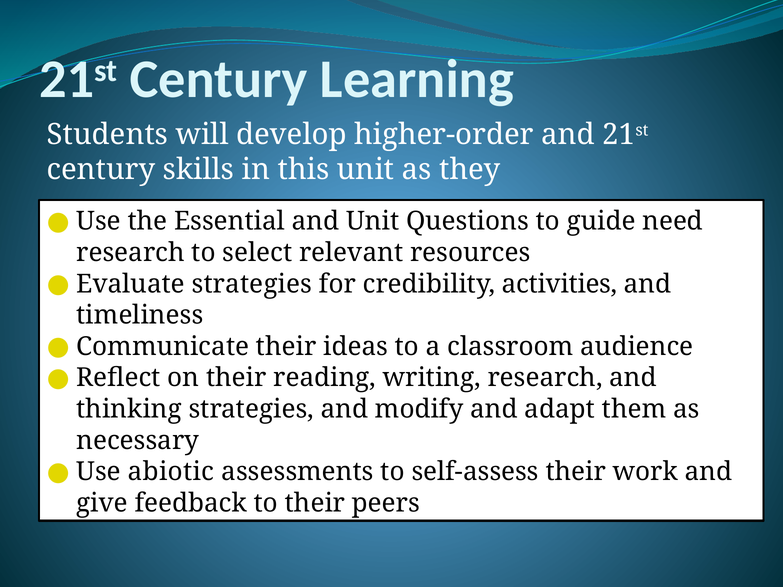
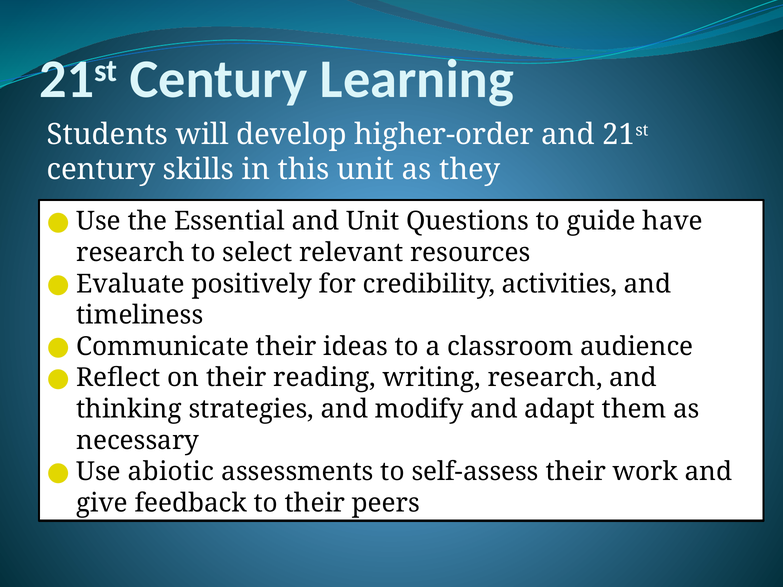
need: need -> have
Evaluate strategies: strategies -> positively
